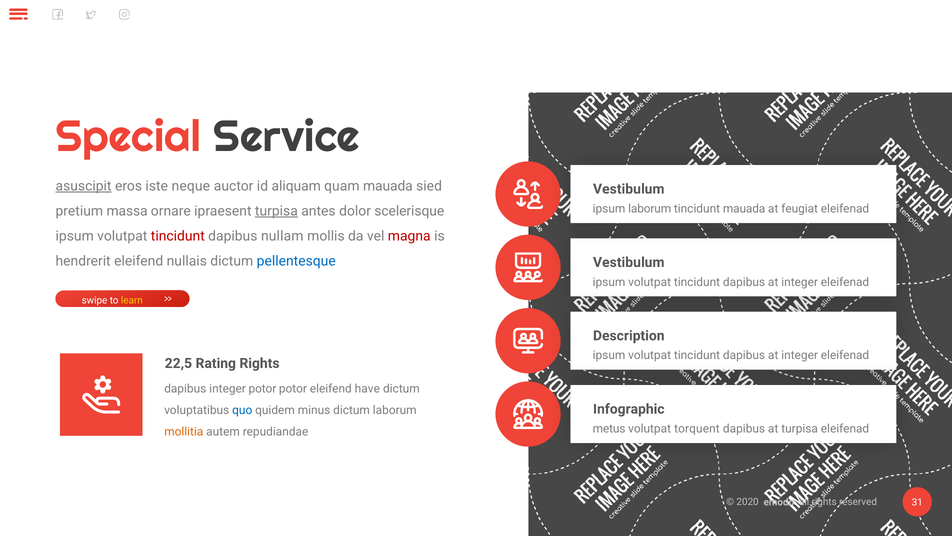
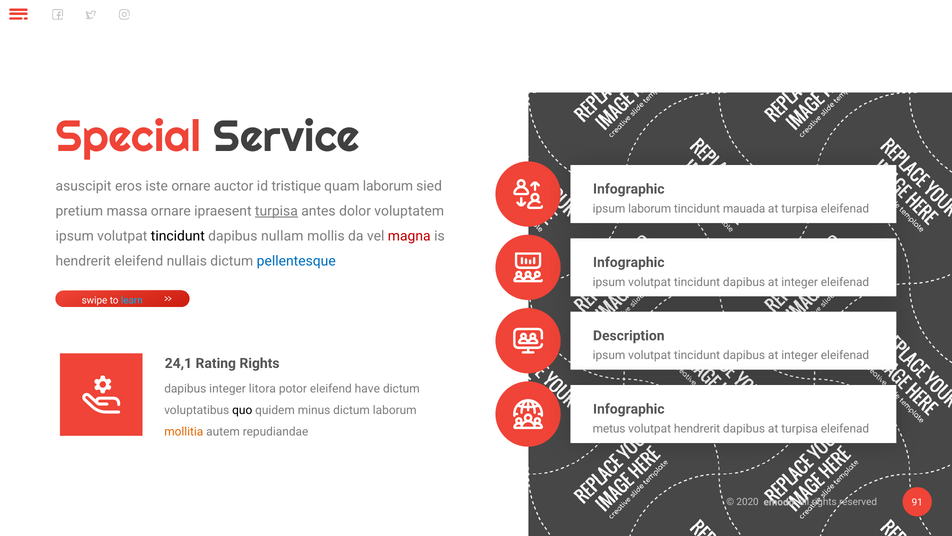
asuscipit underline: present -> none
iste neque: neque -> ornare
aliquam: aliquam -> tristique
quam mauada: mauada -> laborum
Vestibulum at (629, 189): Vestibulum -> Infographic
feugiat at (800, 209): feugiat -> turpisa
scelerisque: scelerisque -> voluptatem
tincidunt at (178, 236) colour: red -> black
Vestibulum at (629, 262): Vestibulum -> Infographic
learn colour: yellow -> light blue
22,5: 22,5 -> 24,1
integer potor: potor -> litora
quo colour: blue -> black
volutpat torquent: torquent -> hendrerit
31: 31 -> 91
